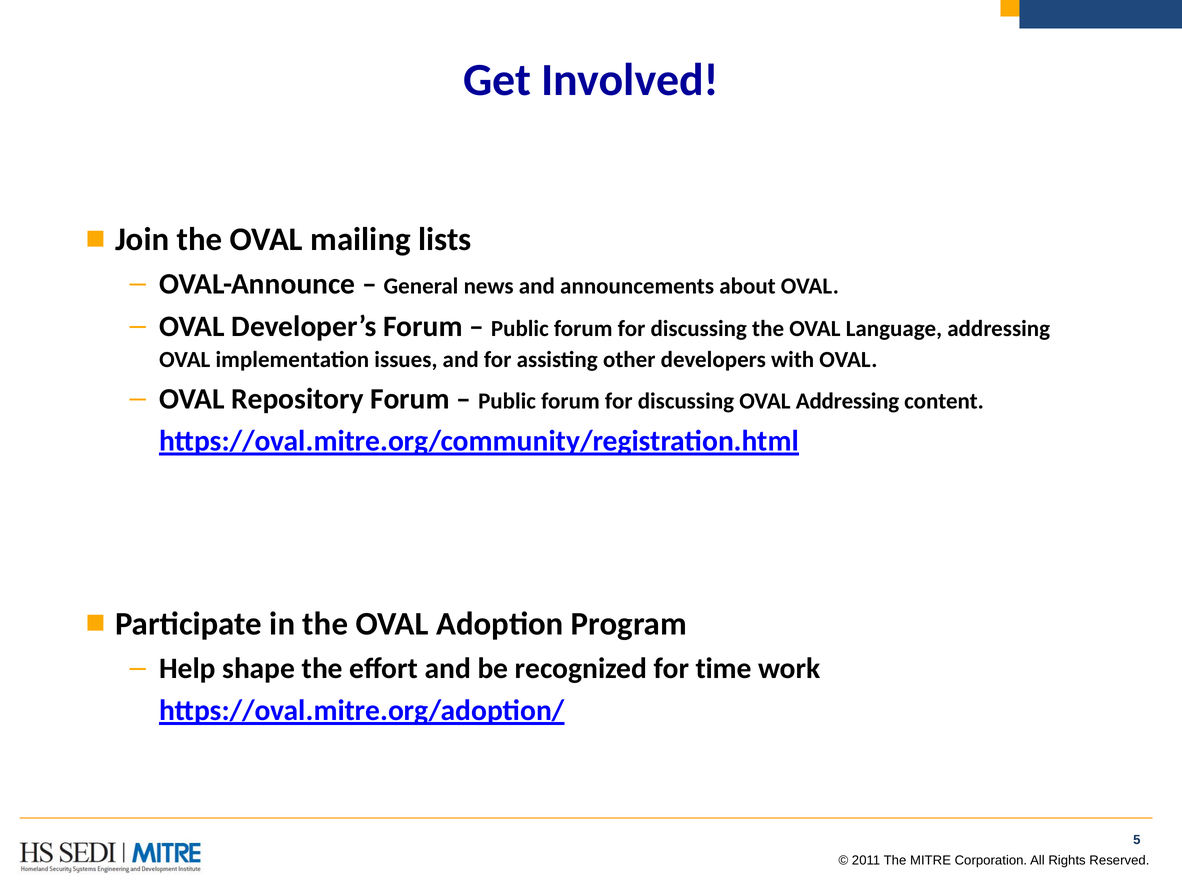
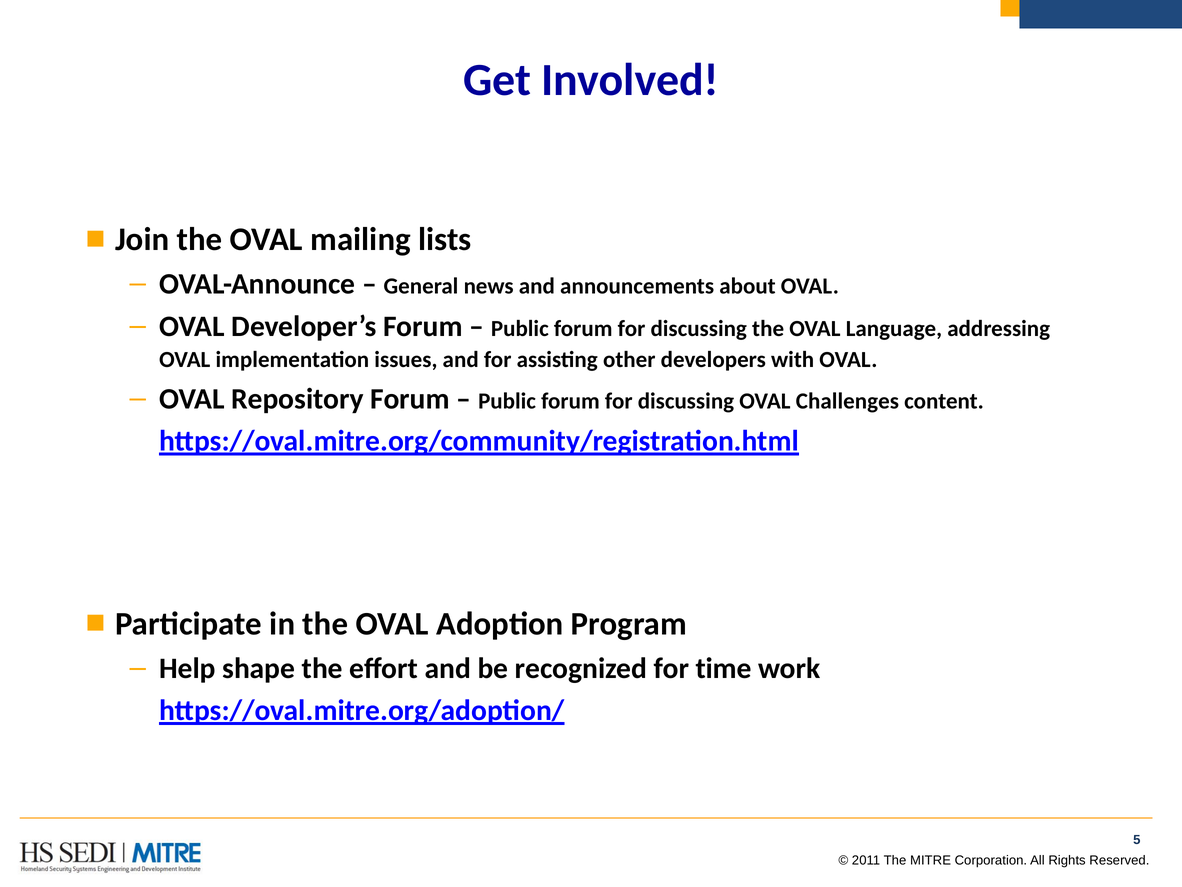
OVAL Addressing: Addressing -> Challenges
